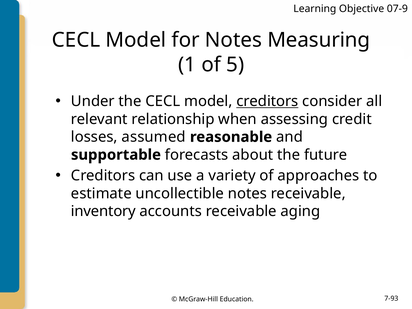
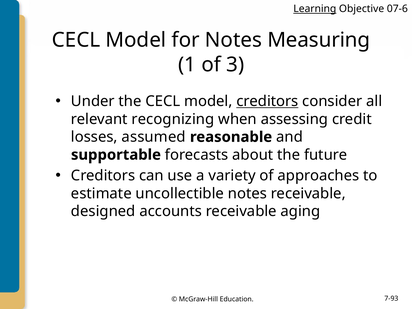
Learning underline: none -> present
07-9: 07-9 -> 07-6
5: 5 -> 3
relationship: relationship -> recognizing
inventory: inventory -> designed
